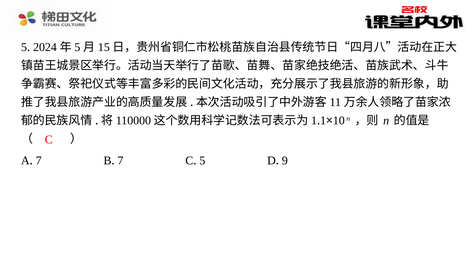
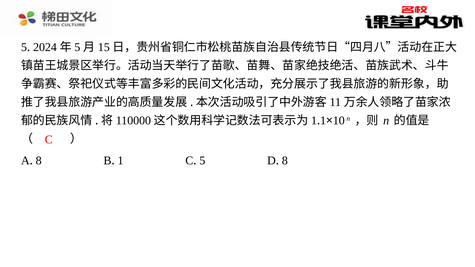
7 at (39, 161): 7 -> 8
7 at (121, 161): 7 -> 1
9 at (285, 161): 9 -> 8
